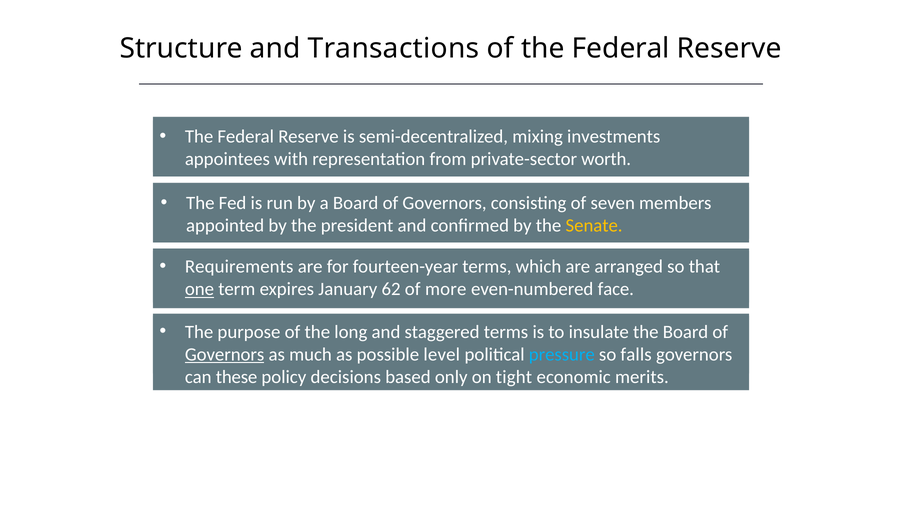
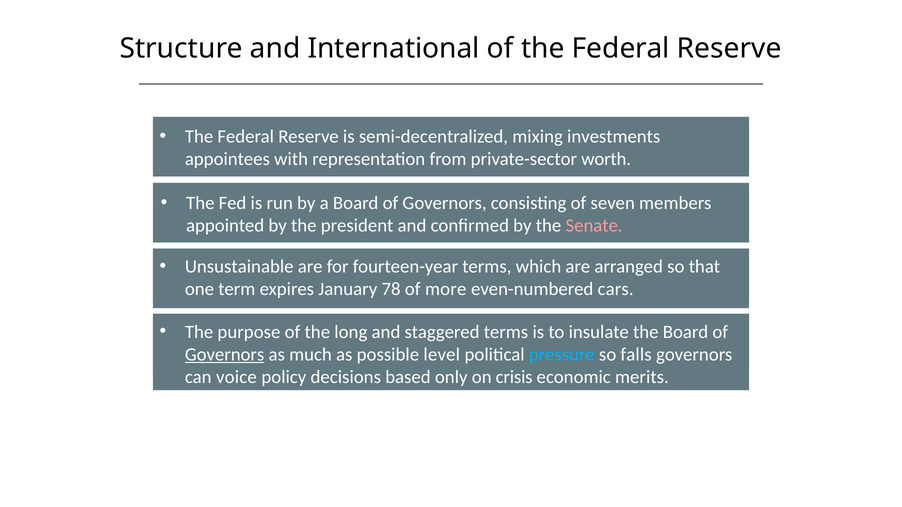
Transactions: Transactions -> International
Senate colour: yellow -> pink
Requirements: Requirements -> Unsustainable
one underline: present -> none
62: 62 -> 78
face: face -> cars
these: these -> voice
tight: tight -> crisis
